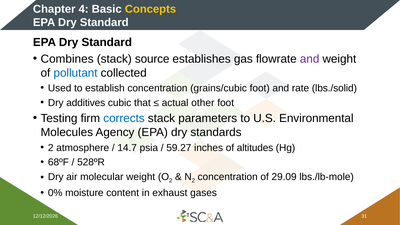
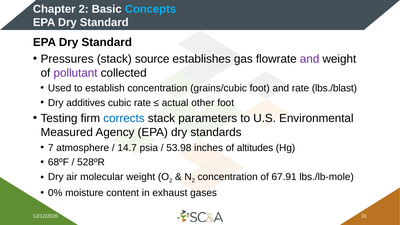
Chapter 4: 4 -> 2
Concepts colour: yellow -> light blue
Combines: Combines -> Pressures
pollutant colour: blue -> purple
lbs./solid: lbs./solid -> lbs./blast
cubic that: that -> rate
Molecules: Molecules -> Measured
2 at (51, 148): 2 -> 7
59.27: 59.27 -> 53.98
29.09: 29.09 -> 67.91
